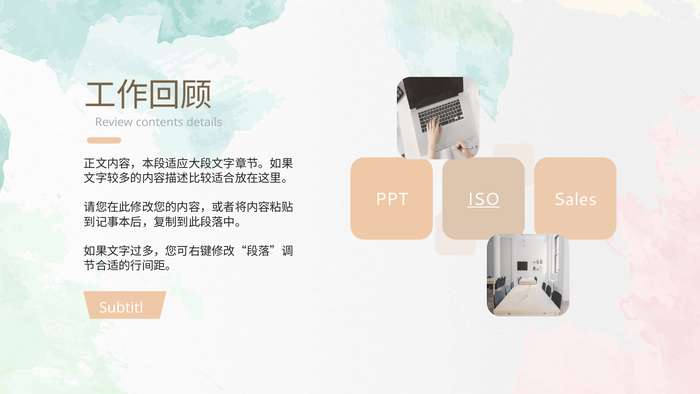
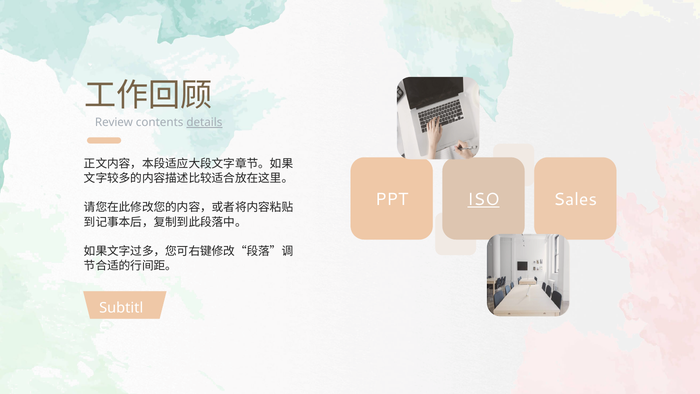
details underline: none -> present
